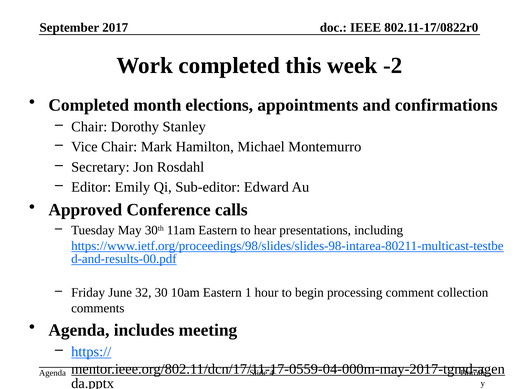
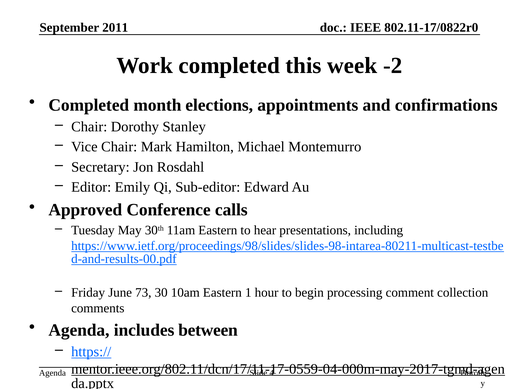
2017: 2017 -> 2011
32: 32 -> 73
meeting: meeting -> between
